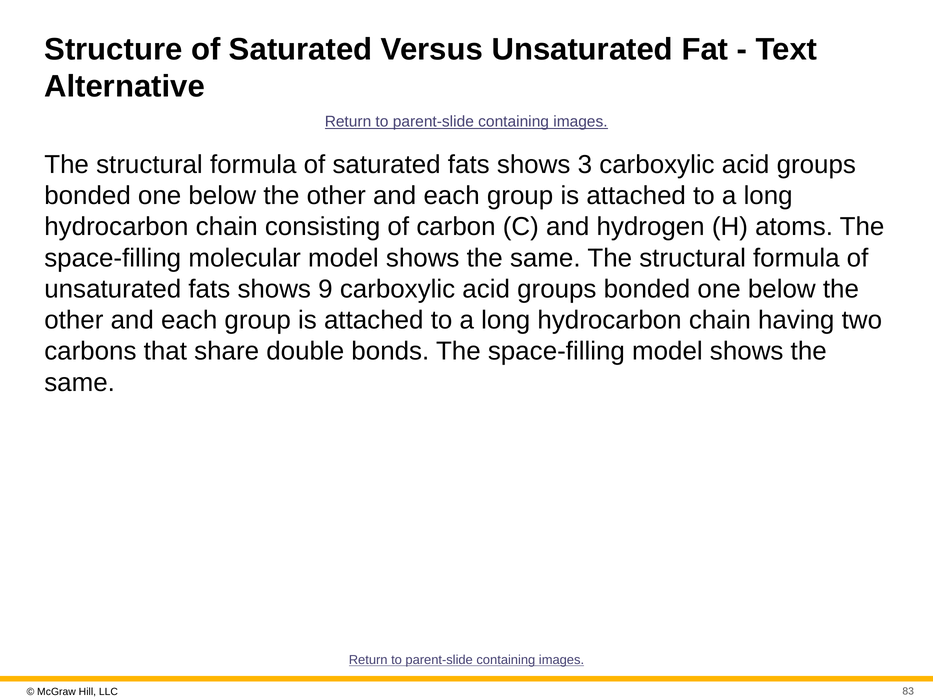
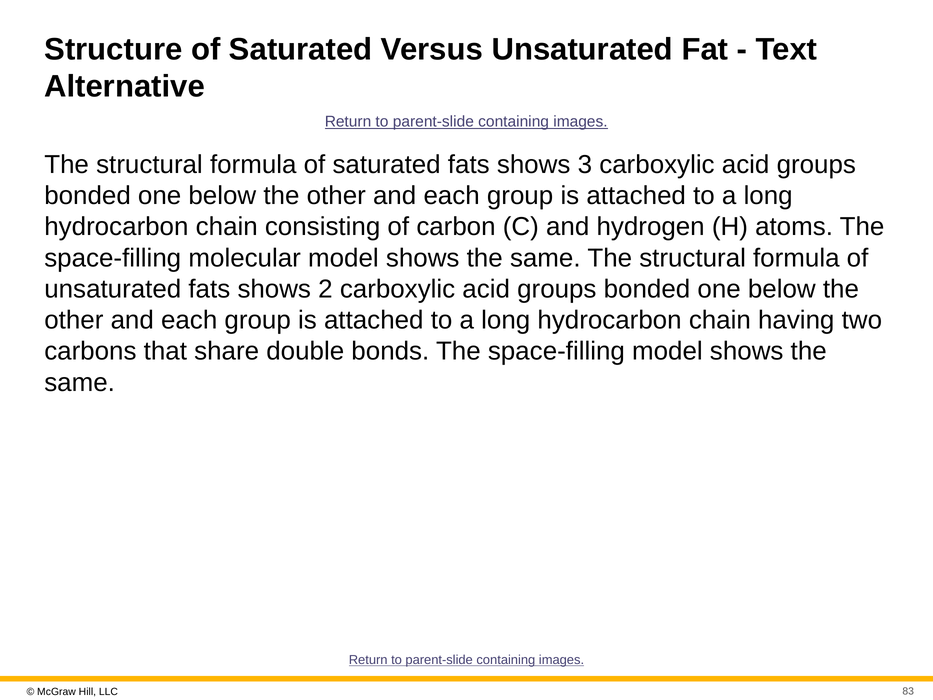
9: 9 -> 2
